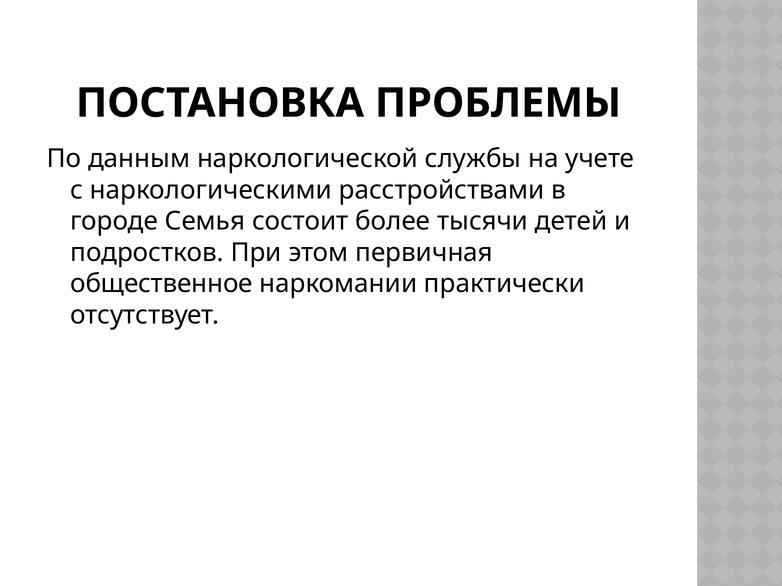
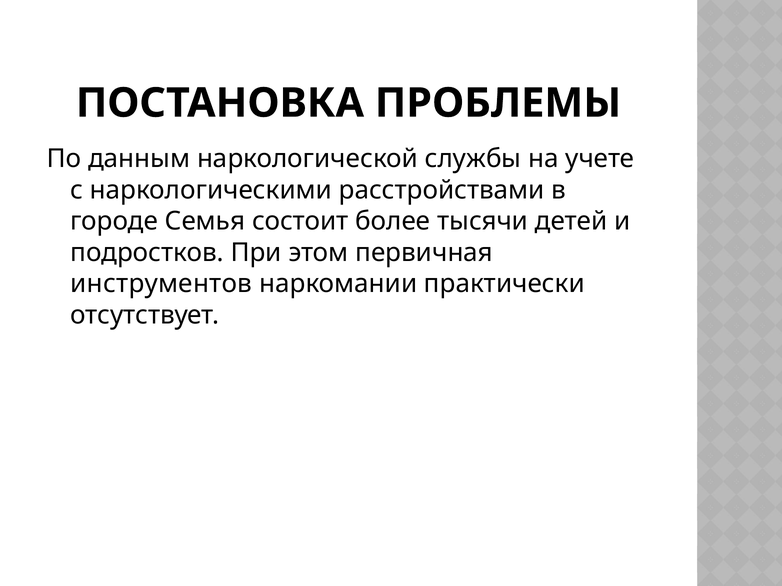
общественное: общественное -> инструментов
